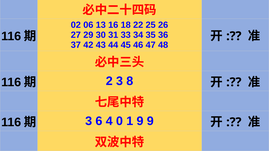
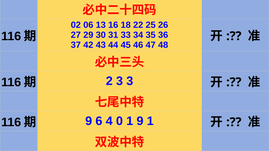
3 8: 8 -> 3
3 at (89, 121): 3 -> 9
9 9: 9 -> 1
